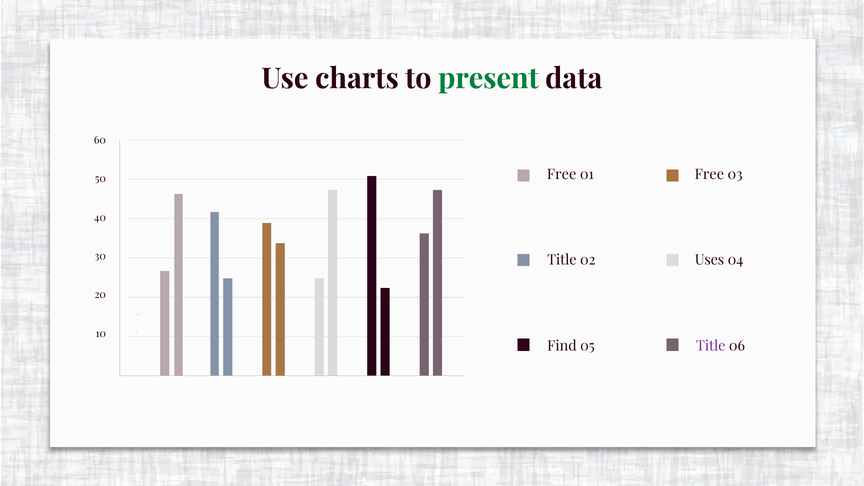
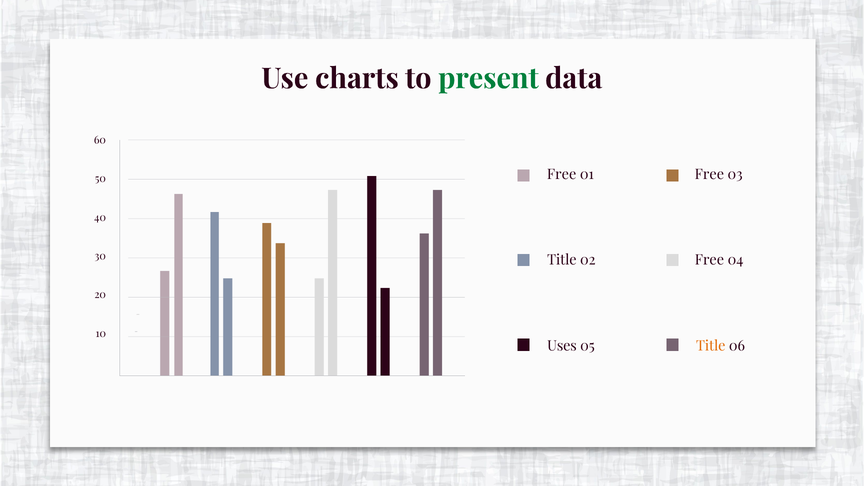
Uses at (710, 260): Uses -> Free
Find: Find -> Uses
Title at (711, 346) colour: purple -> orange
